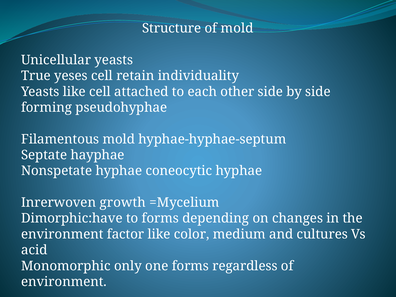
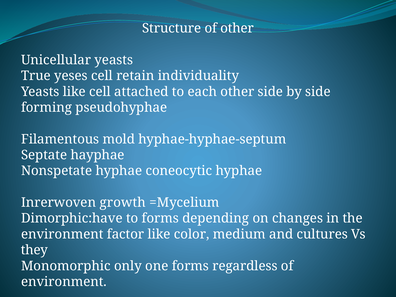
of mold: mold -> other
acid: acid -> they
